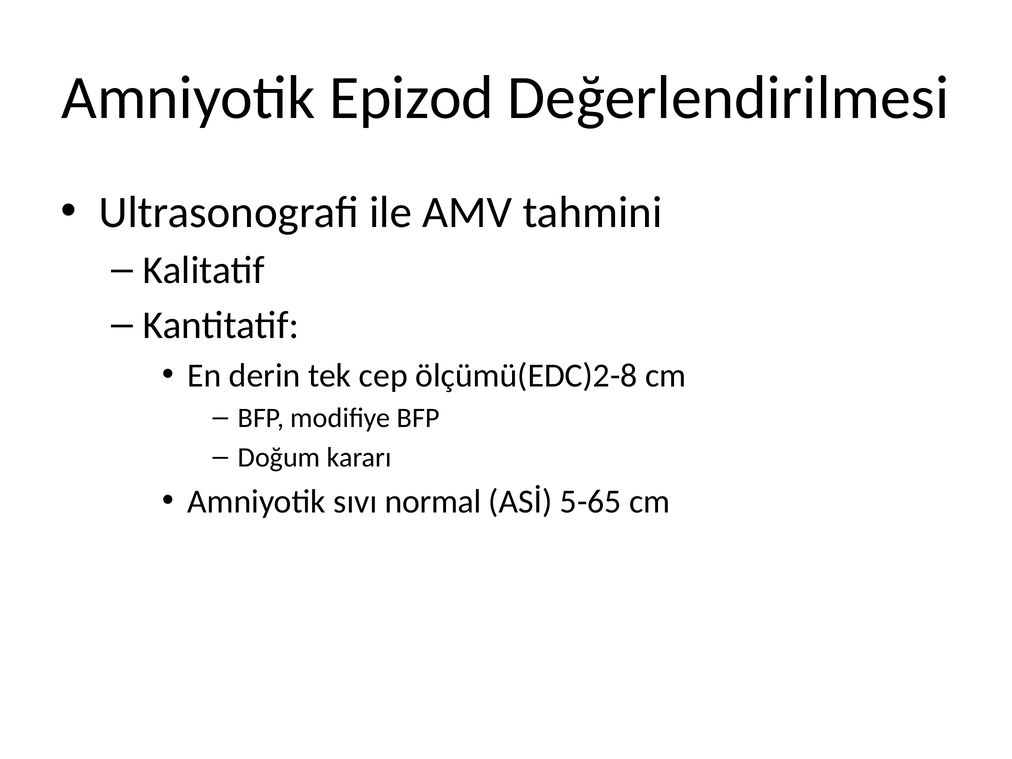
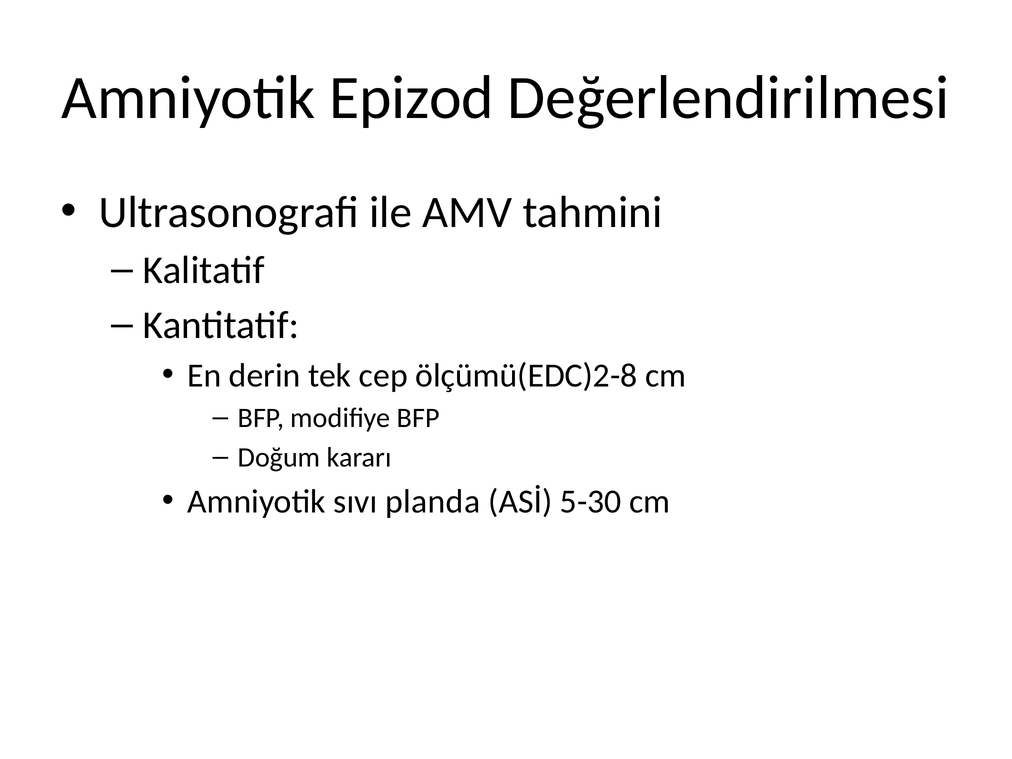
normal: normal -> planda
5-65: 5-65 -> 5-30
